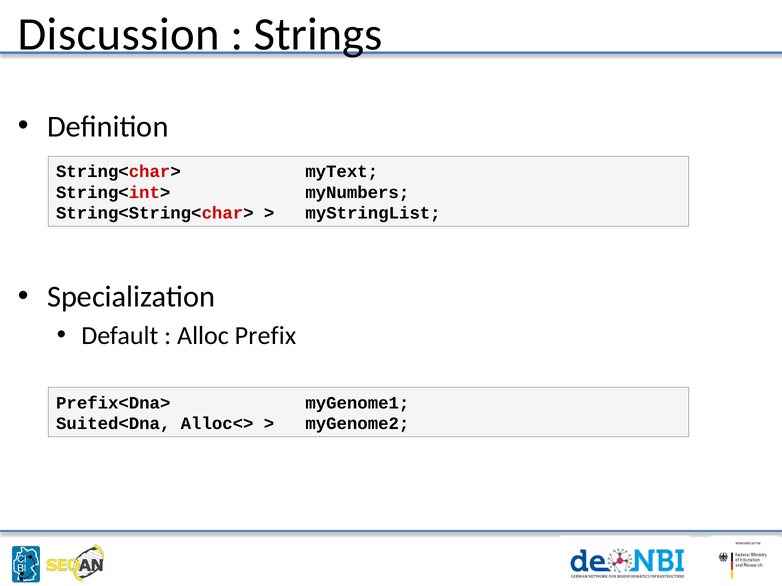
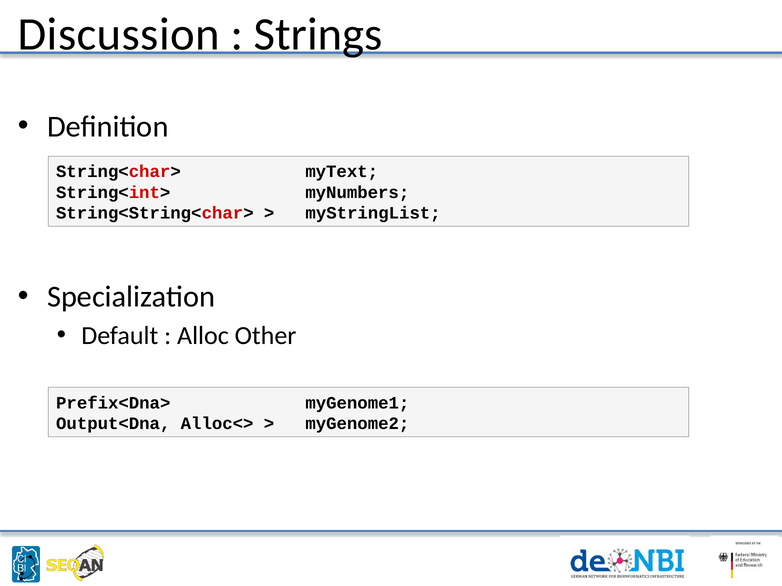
Prefix: Prefix -> Other
Suited<Dna: Suited<Dna -> Output<Dna
